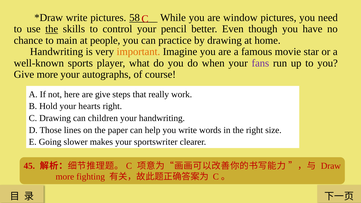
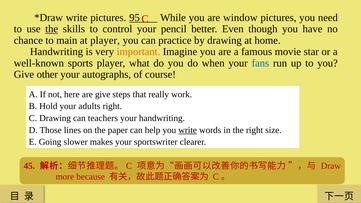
58: 58 -> 95
at people: people -> player
fans colour: purple -> blue
Give more: more -> other
hearts: hearts -> adults
children: children -> teachers
write at (188, 130) underline: none -> present
fighting: fighting -> because
